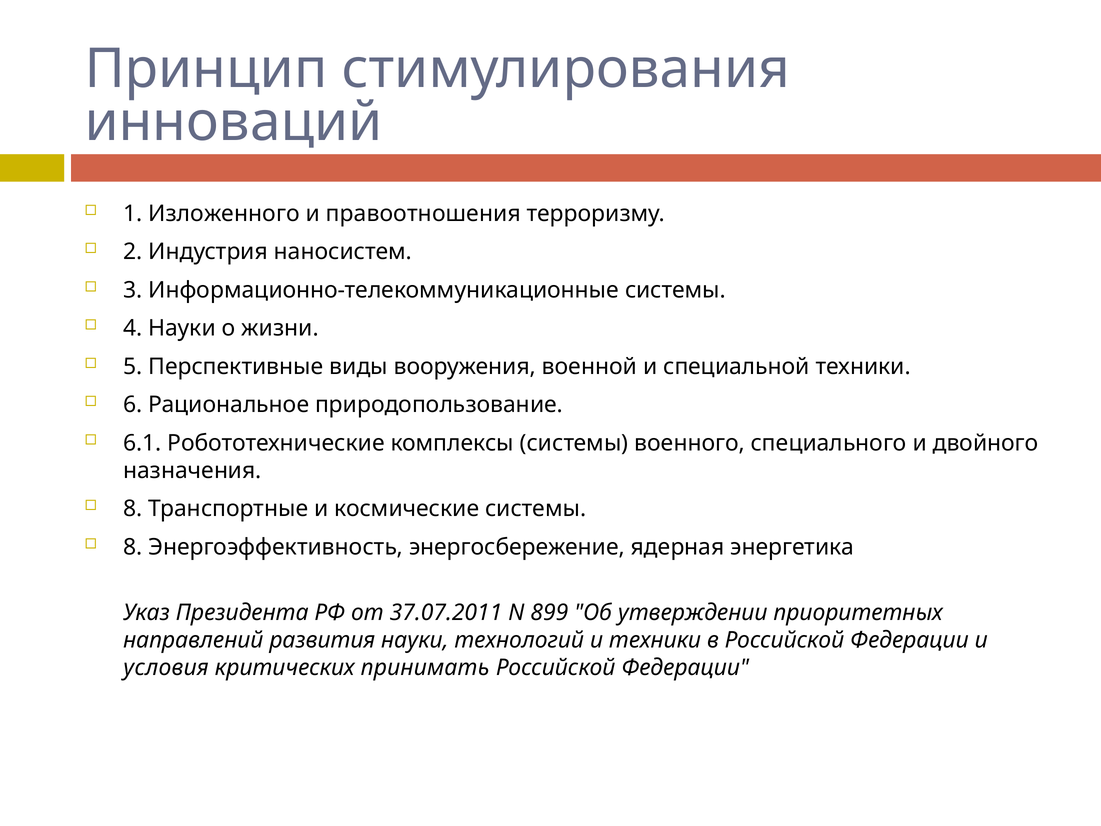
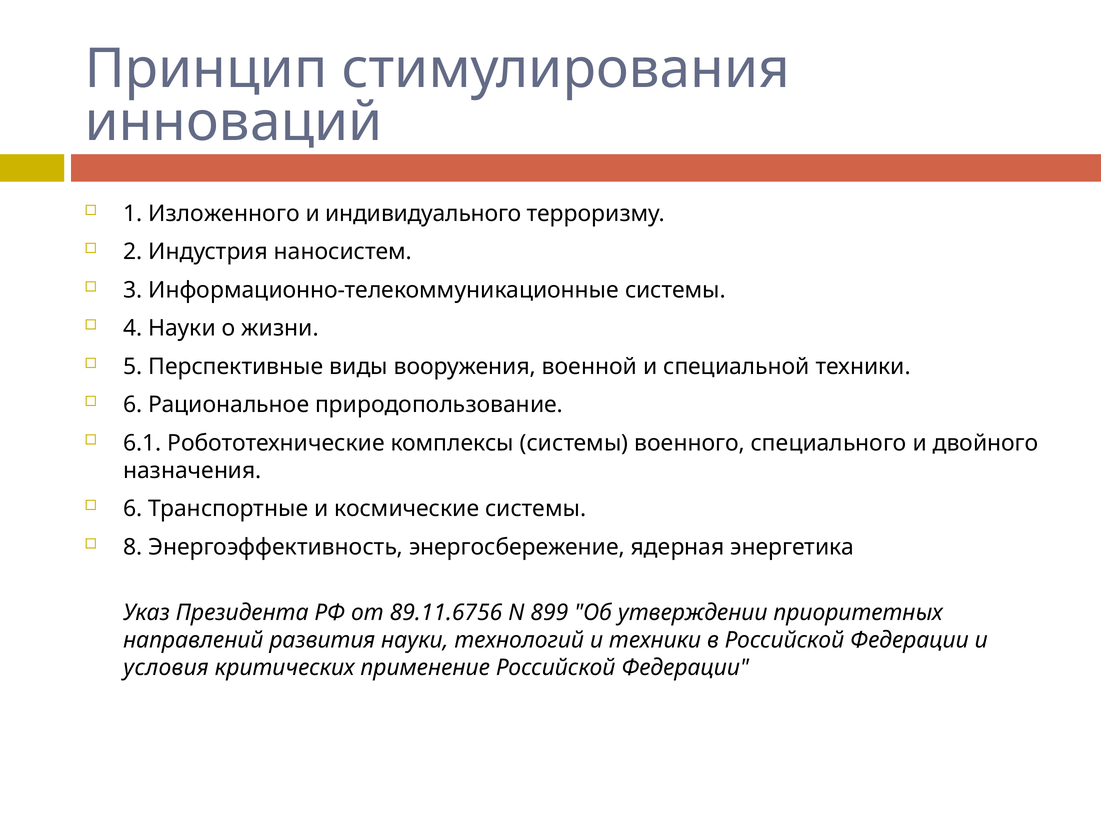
правоотношения: правоотношения -> индивидуального
8 at (133, 509): 8 -> 6
37.07.2011: 37.07.2011 -> 89.11.6756
принимать: принимать -> применение
